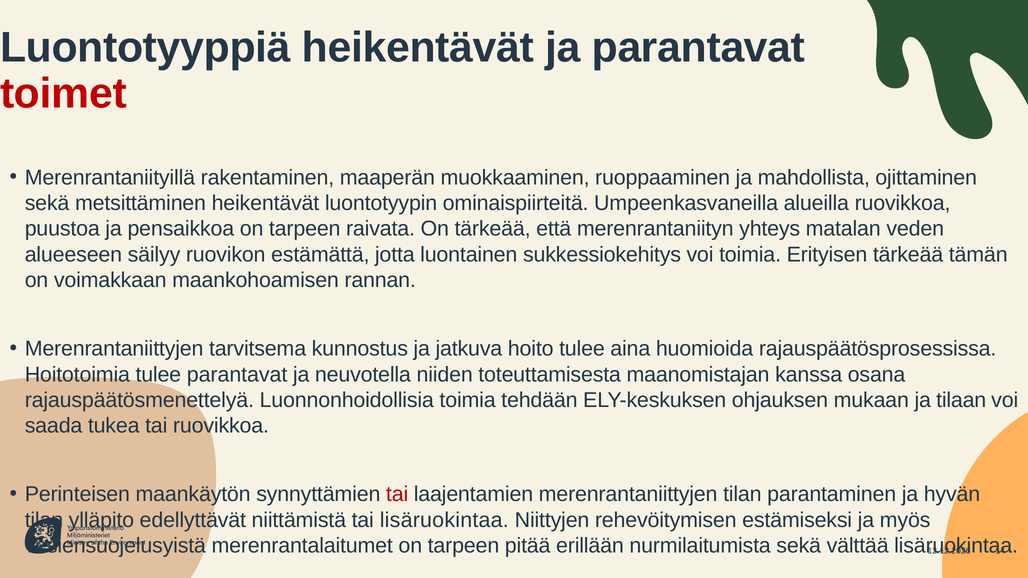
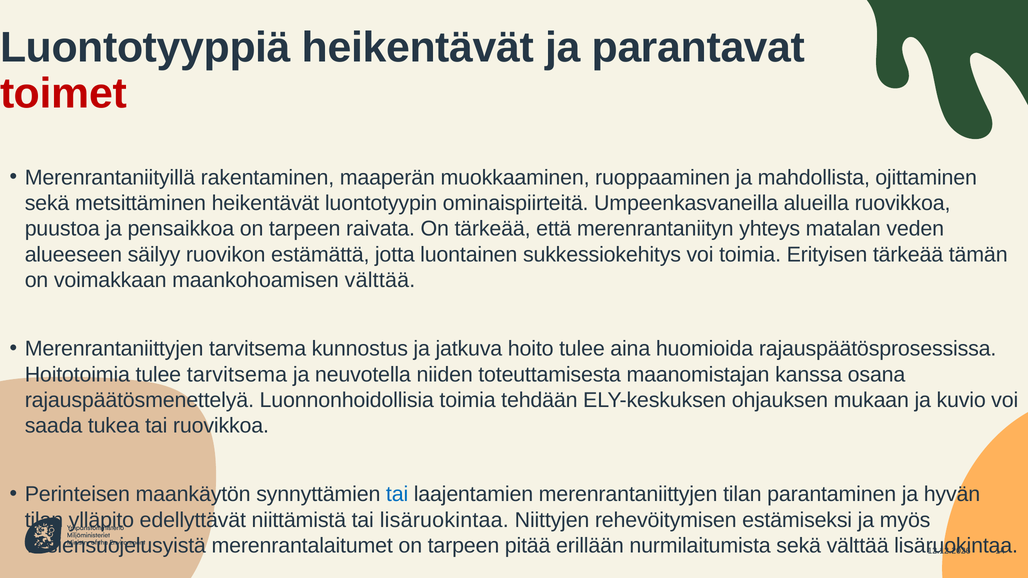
maankohoamisen rannan: rannan -> välttää
tulee parantavat: parantavat -> tarvitsema
tilaan: tilaan -> kuvio
tai at (397, 495) colour: red -> blue
